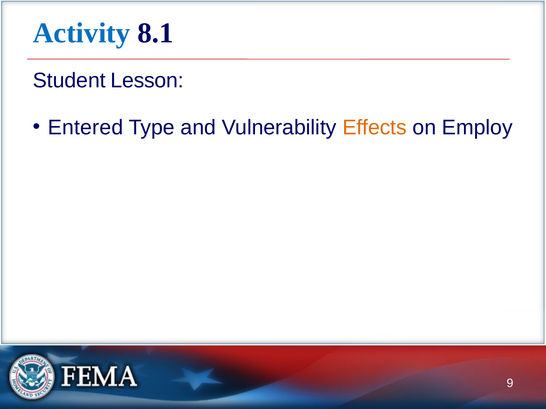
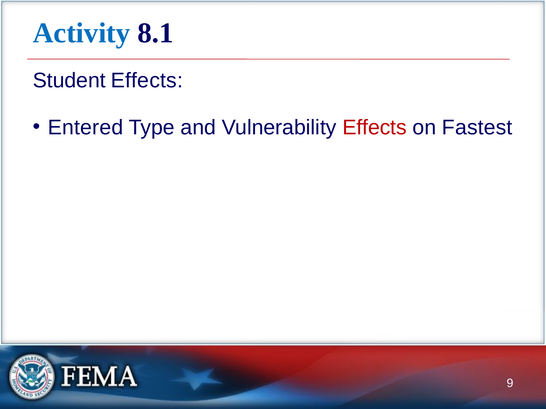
Student Lesson: Lesson -> Effects
Effects at (375, 127) colour: orange -> red
Employ: Employ -> Fastest
